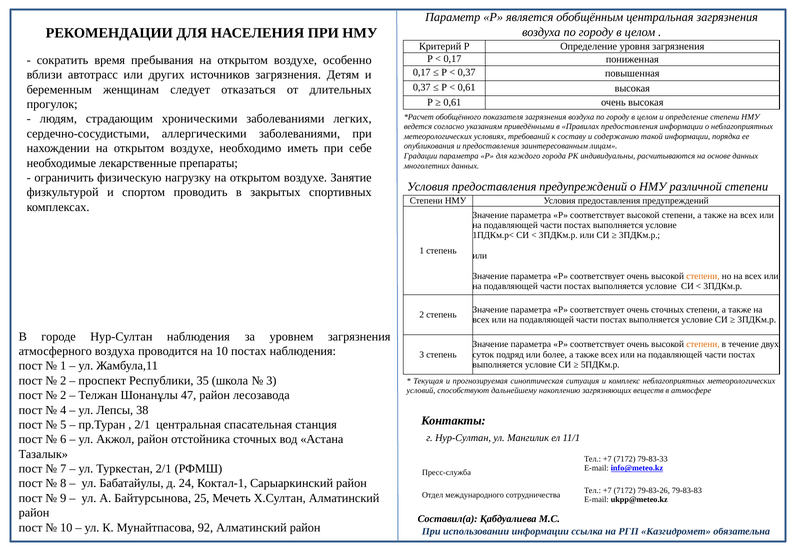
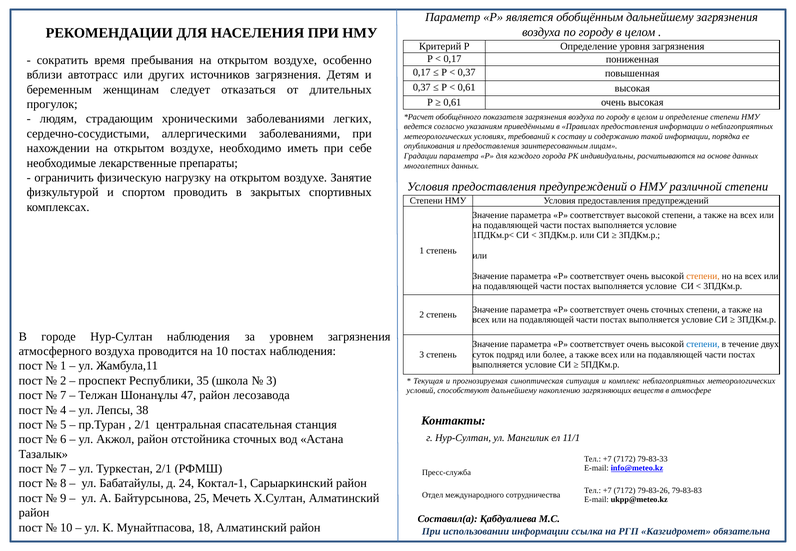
обобщённым центральная: центральная -> дальнейшему
степени at (703, 344) colour: orange -> blue
2 at (63, 395): 2 -> 7
92: 92 -> 18
